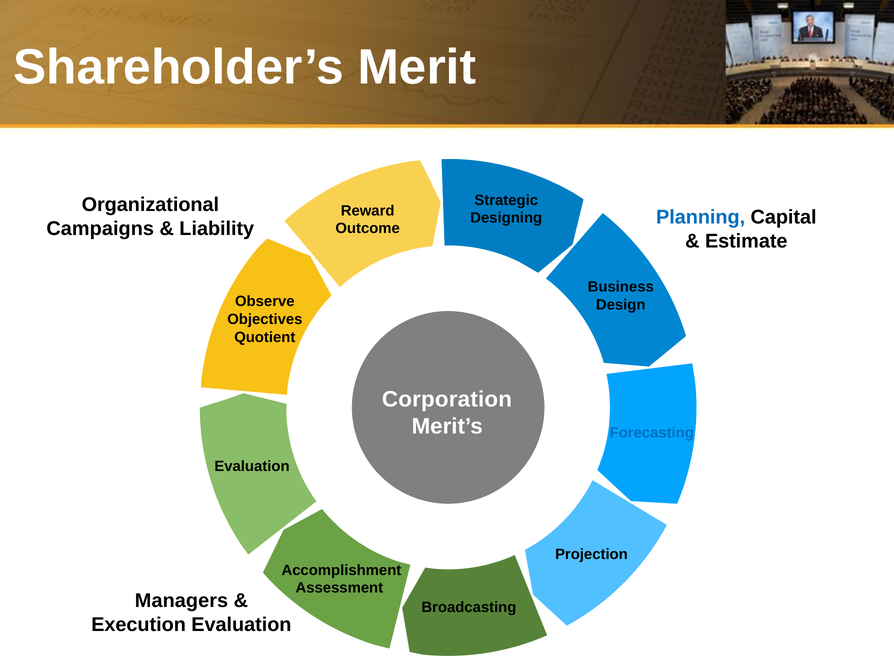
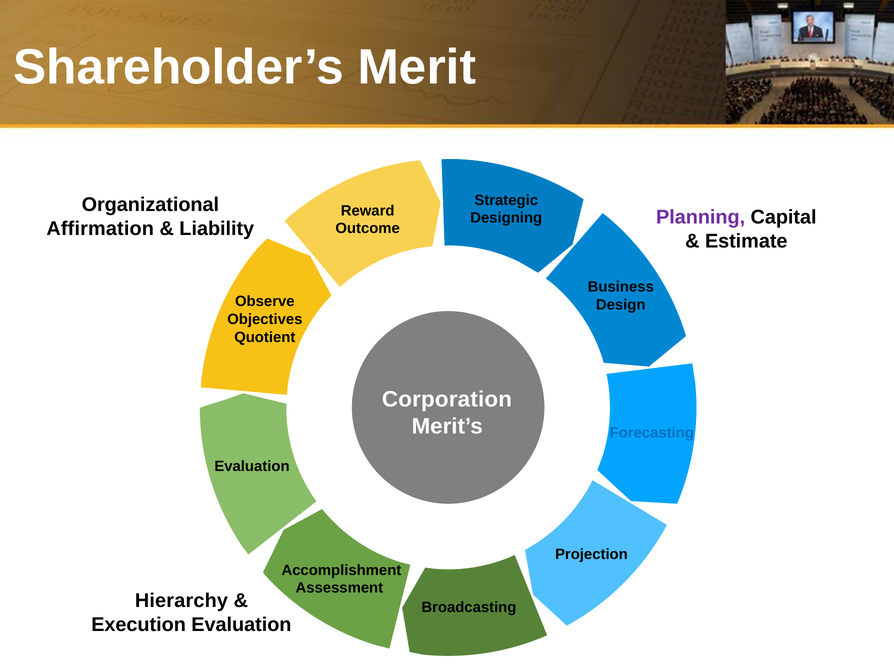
Planning colour: blue -> purple
Campaigns: Campaigns -> Affirmation
Managers: Managers -> Hierarchy
